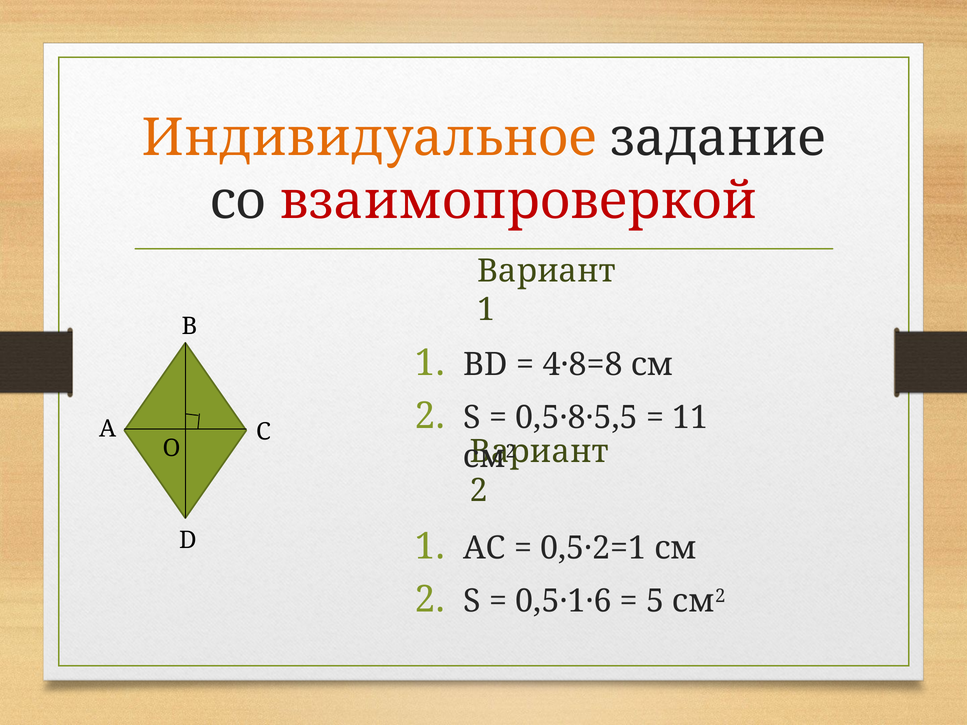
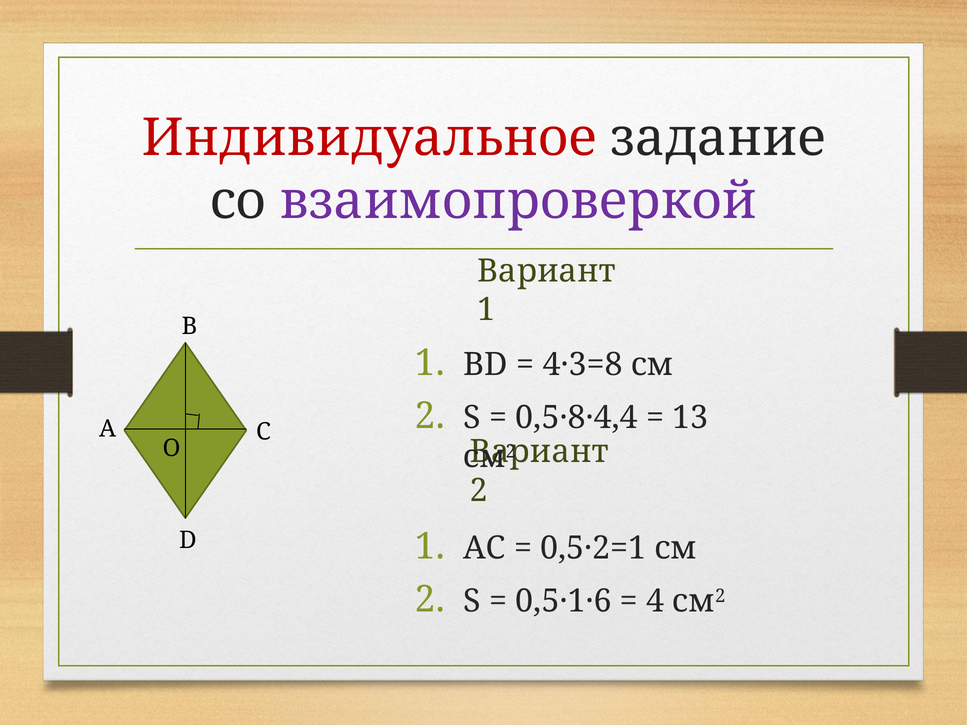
Индивидуальное colour: orange -> red
взаимопроверкой colour: red -> purple
4·8=8: 4·8=8 -> 4·3=8
0,5·8·5,5: 0,5·8·5,5 -> 0,5·8·4,4
11: 11 -> 13
5: 5 -> 4
